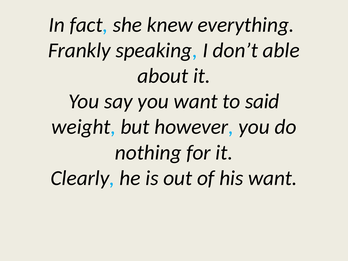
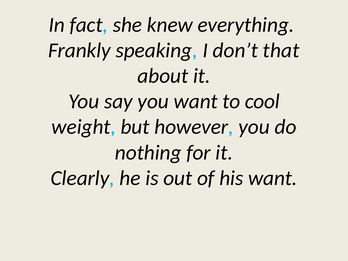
able: able -> that
said: said -> cool
